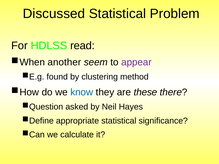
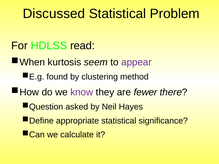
another: another -> kurtosis
know colour: blue -> purple
these: these -> fewer
